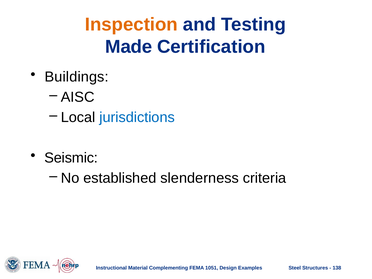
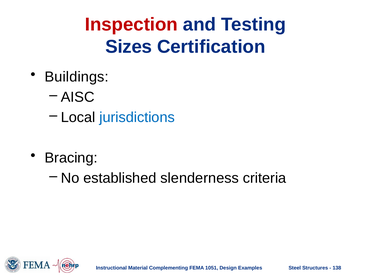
Inspection colour: orange -> red
Made: Made -> Sizes
Seismic: Seismic -> Bracing
